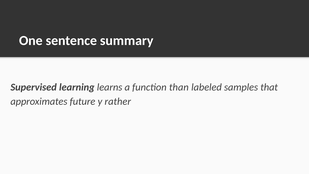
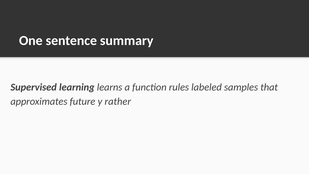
than: than -> rules
